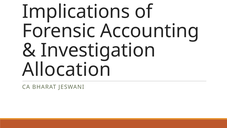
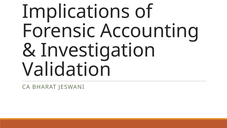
Allocation: Allocation -> Validation
